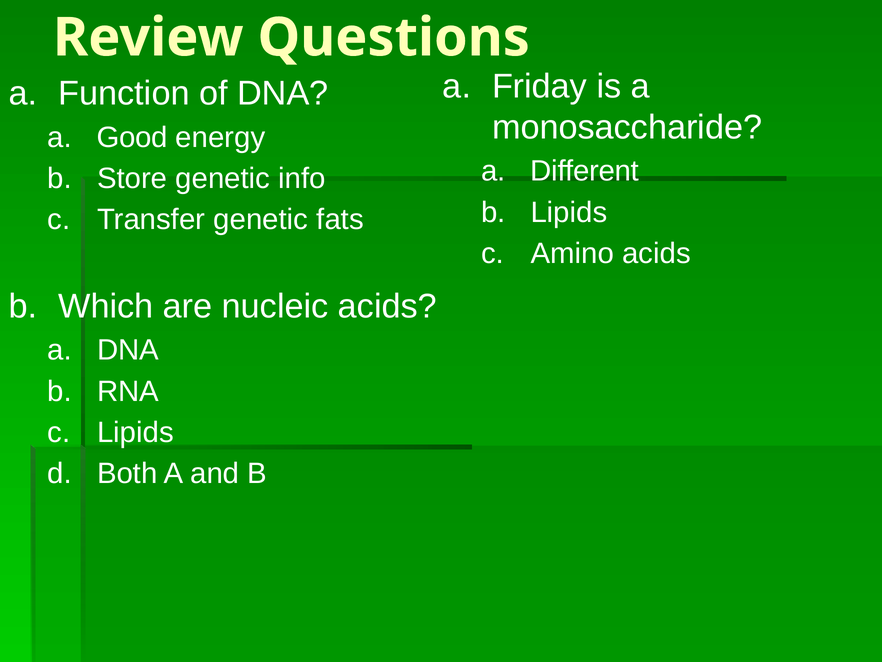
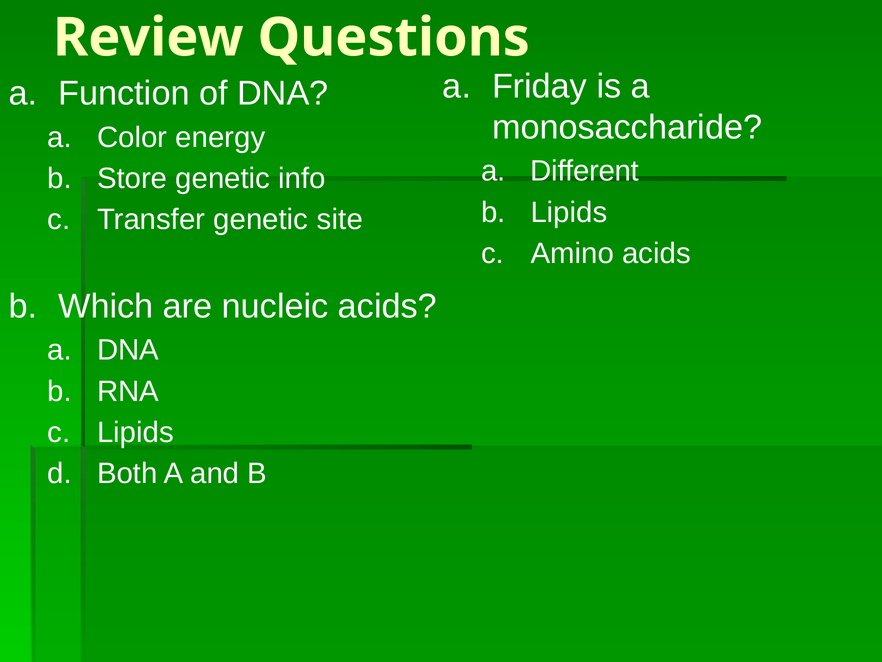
Good: Good -> Color
fats: fats -> site
